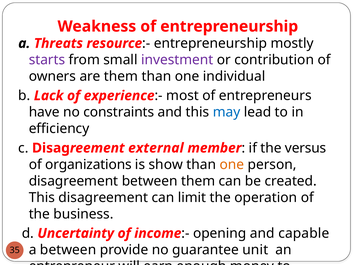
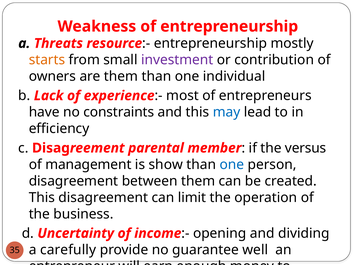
starts colour: purple -> orange
external: external -> parental
organizations: organizations -> management
one at (232, 164) colour: orange -> blue
capable: capable -> dividing
a between: between -> carefully
unit: unit -> well
